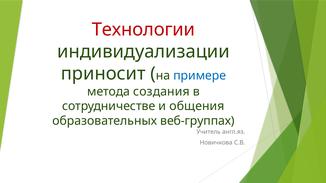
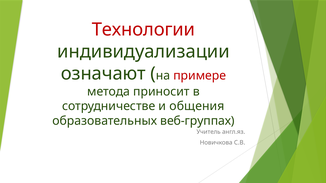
приносит: приносит -> означают
примере colour: blue -> red
создания: создания -> приносит
